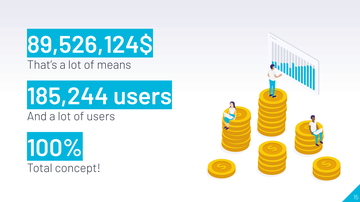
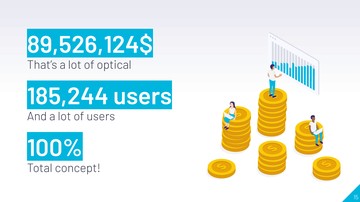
means: means -> optical
